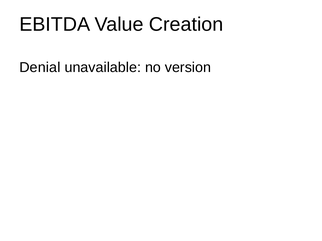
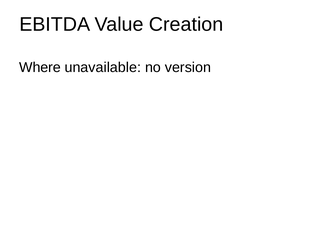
Denial: Denial -> Where
